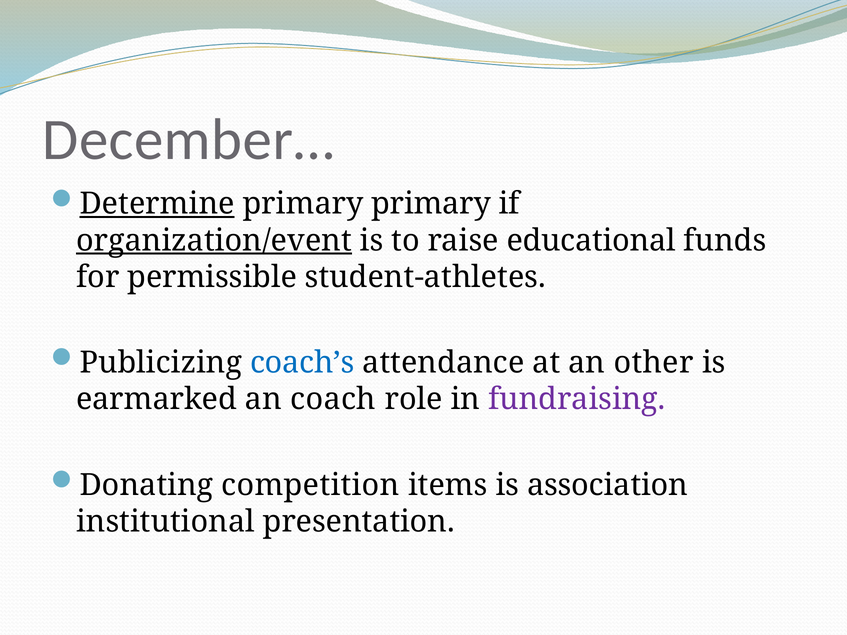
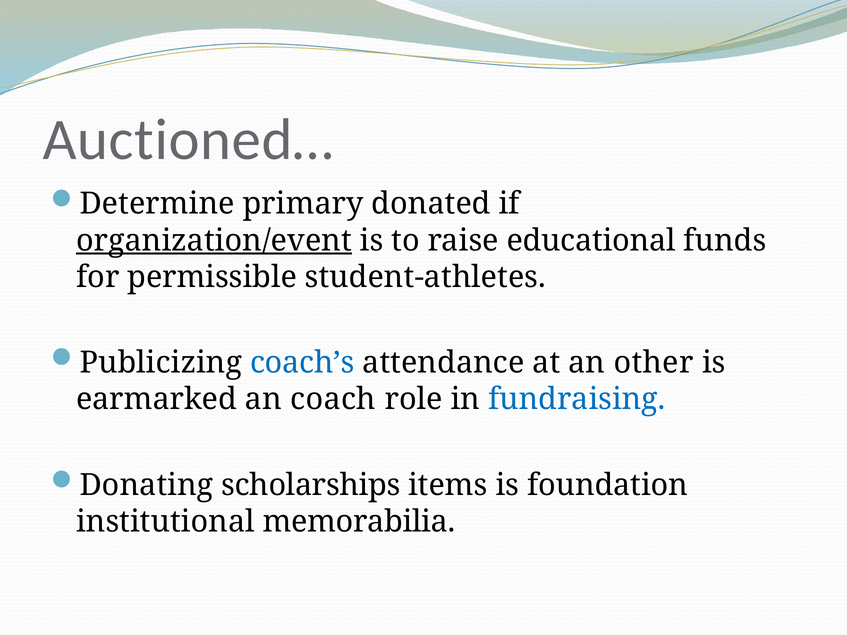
December…: December… -> Auctioned…
Determine underline: present -> none
primary primary: primary -> donated
fundraising colour: purple -> blue
competition: competition -> scholarships
association: association -> foundation
presentation: presentation -> memorabilia
